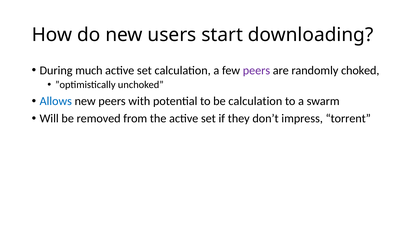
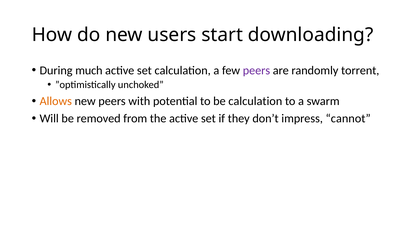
choked: choked -> torrent
Allows colour: blue -> orange
torrent: torrent -> cannot
